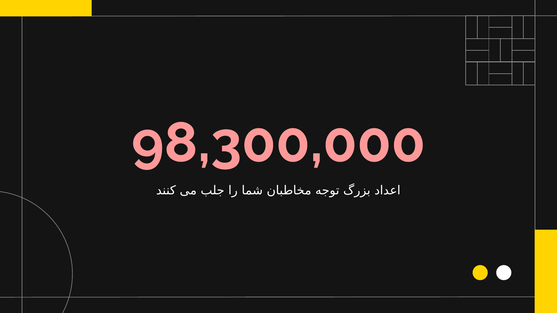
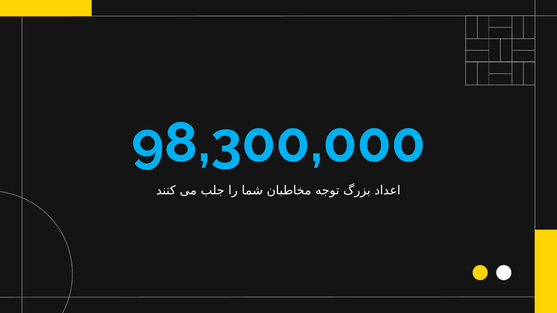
98,300,000 colour: pink -> light blue
